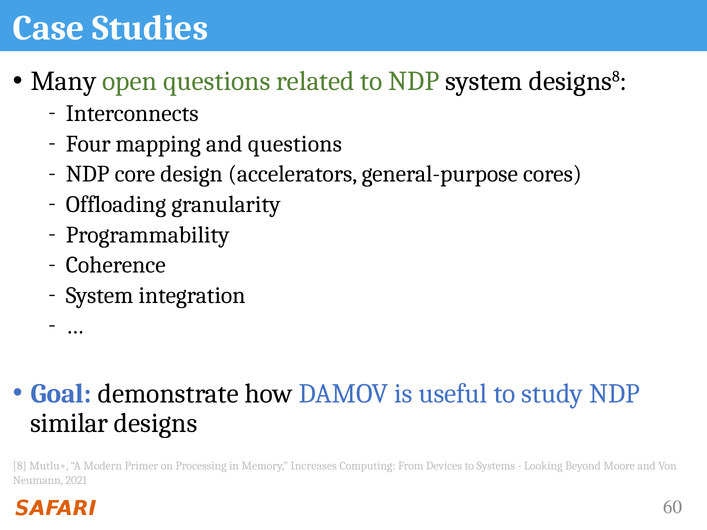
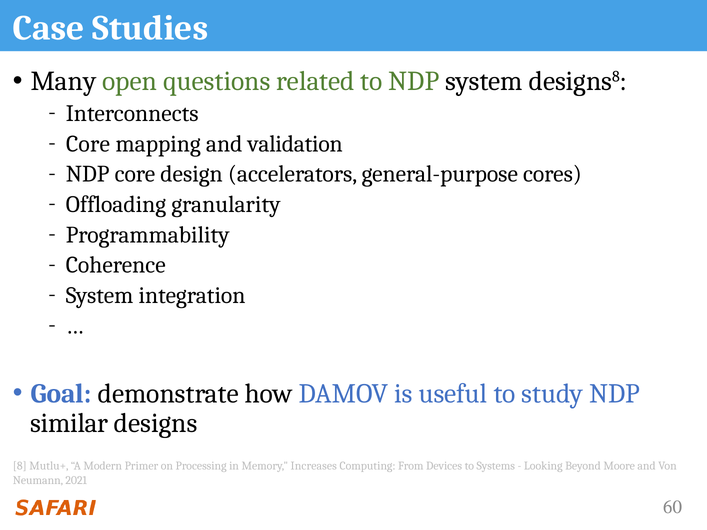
Four at (88, 144): Four -> Core
and questions: questions -> validation
